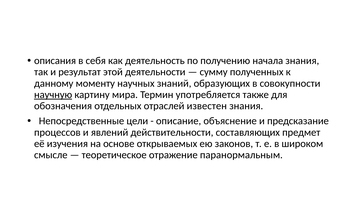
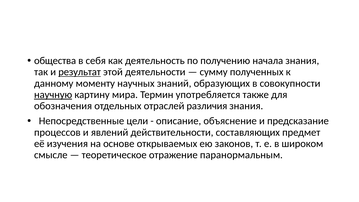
описания: описания -> общества
результат underline: none -> present
известен: известен -> различия
